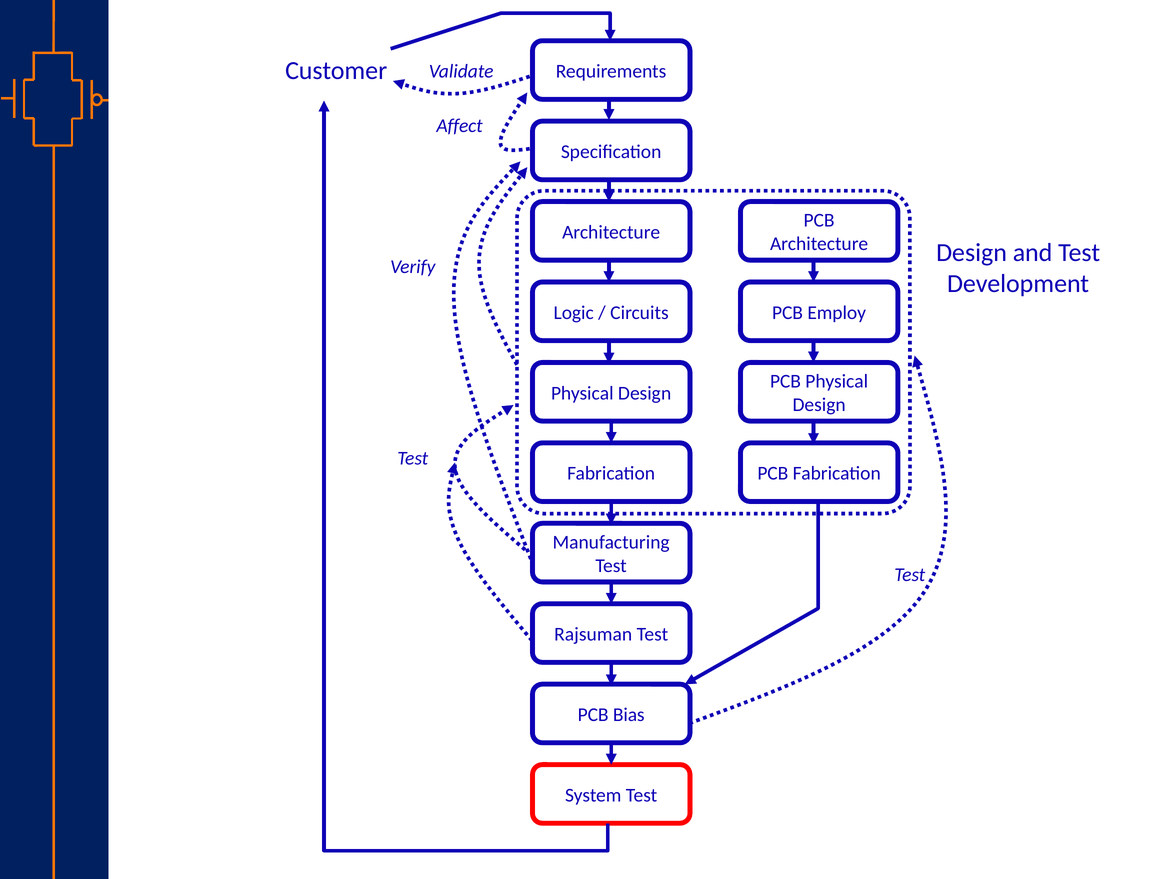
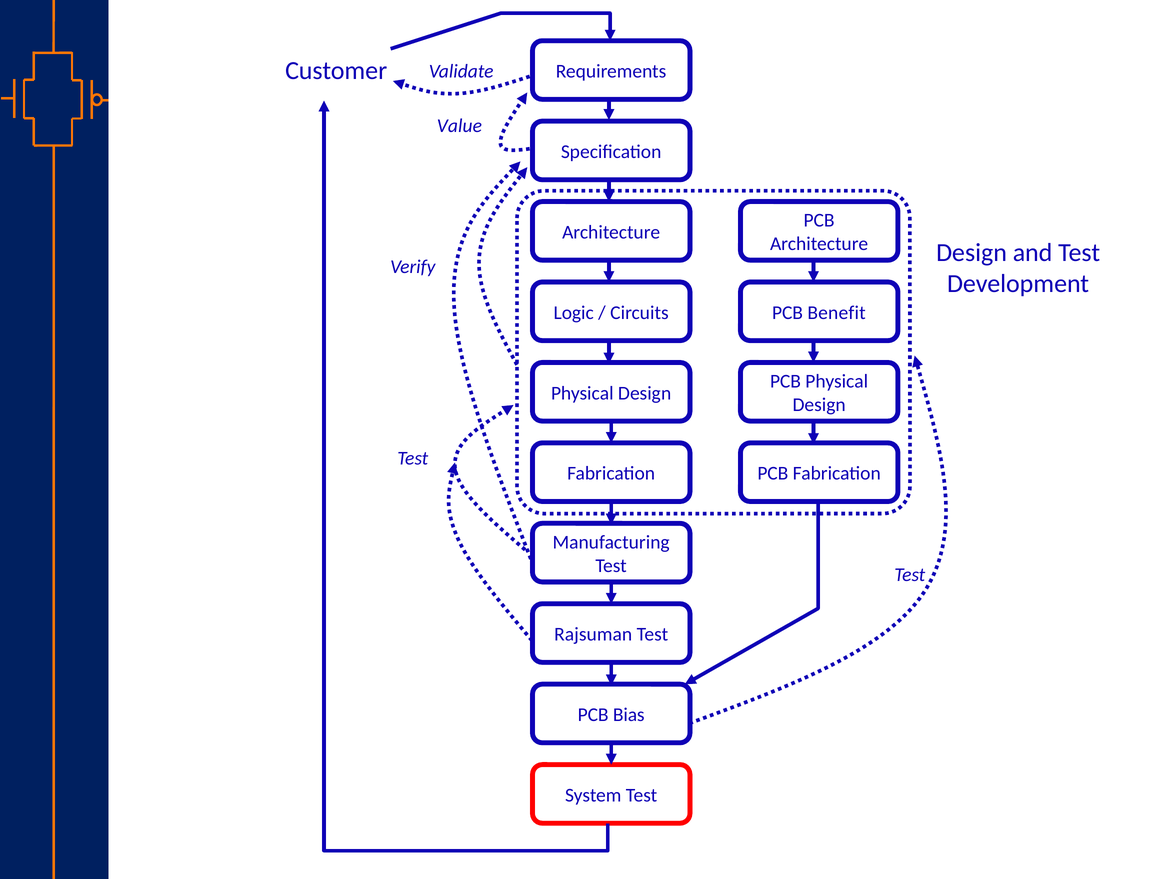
Affect: Affect -> Value
Employ: Employ -> Benefit
